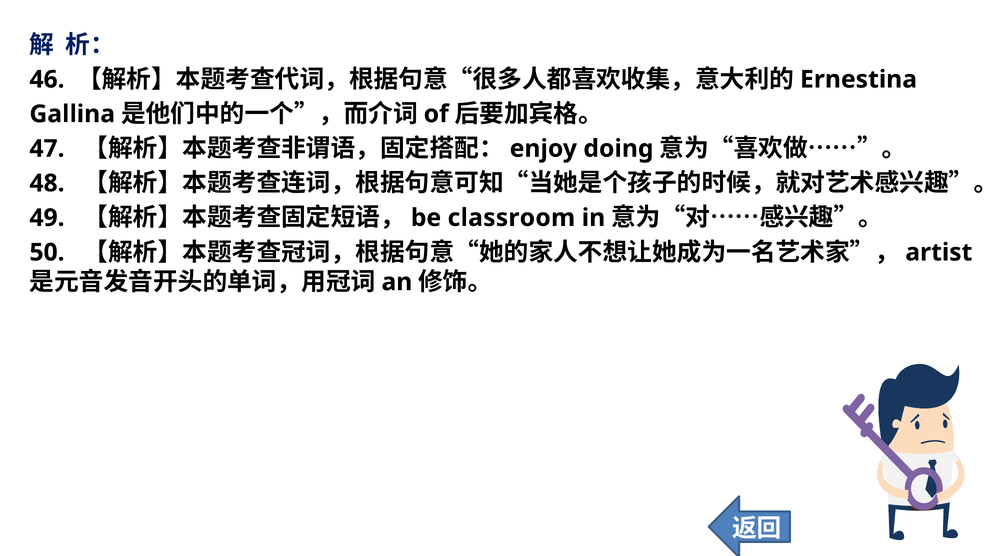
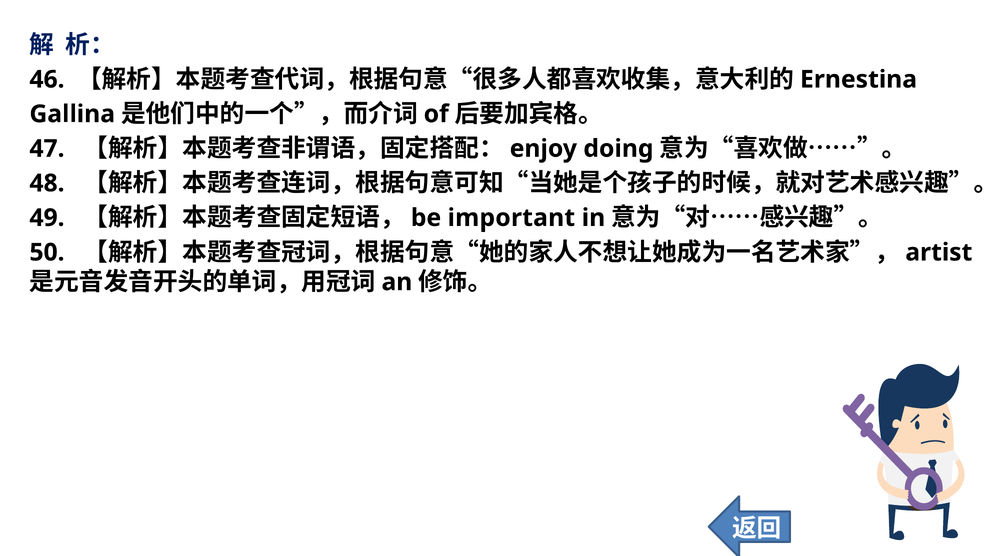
classroom: classroom -> important
